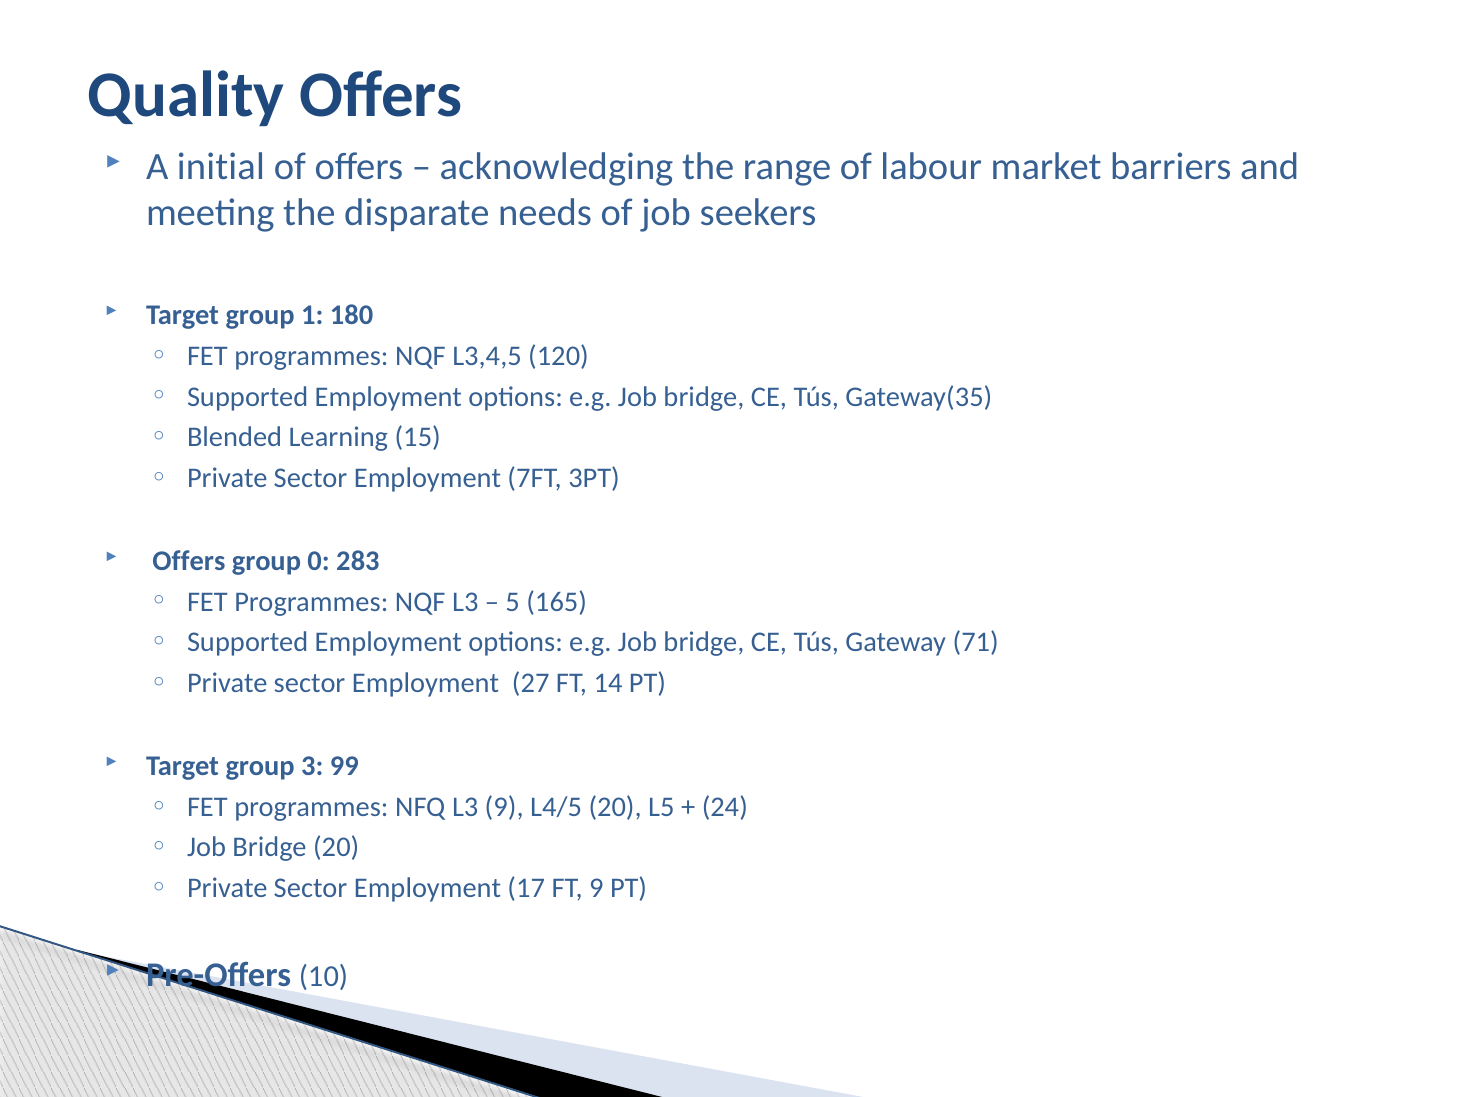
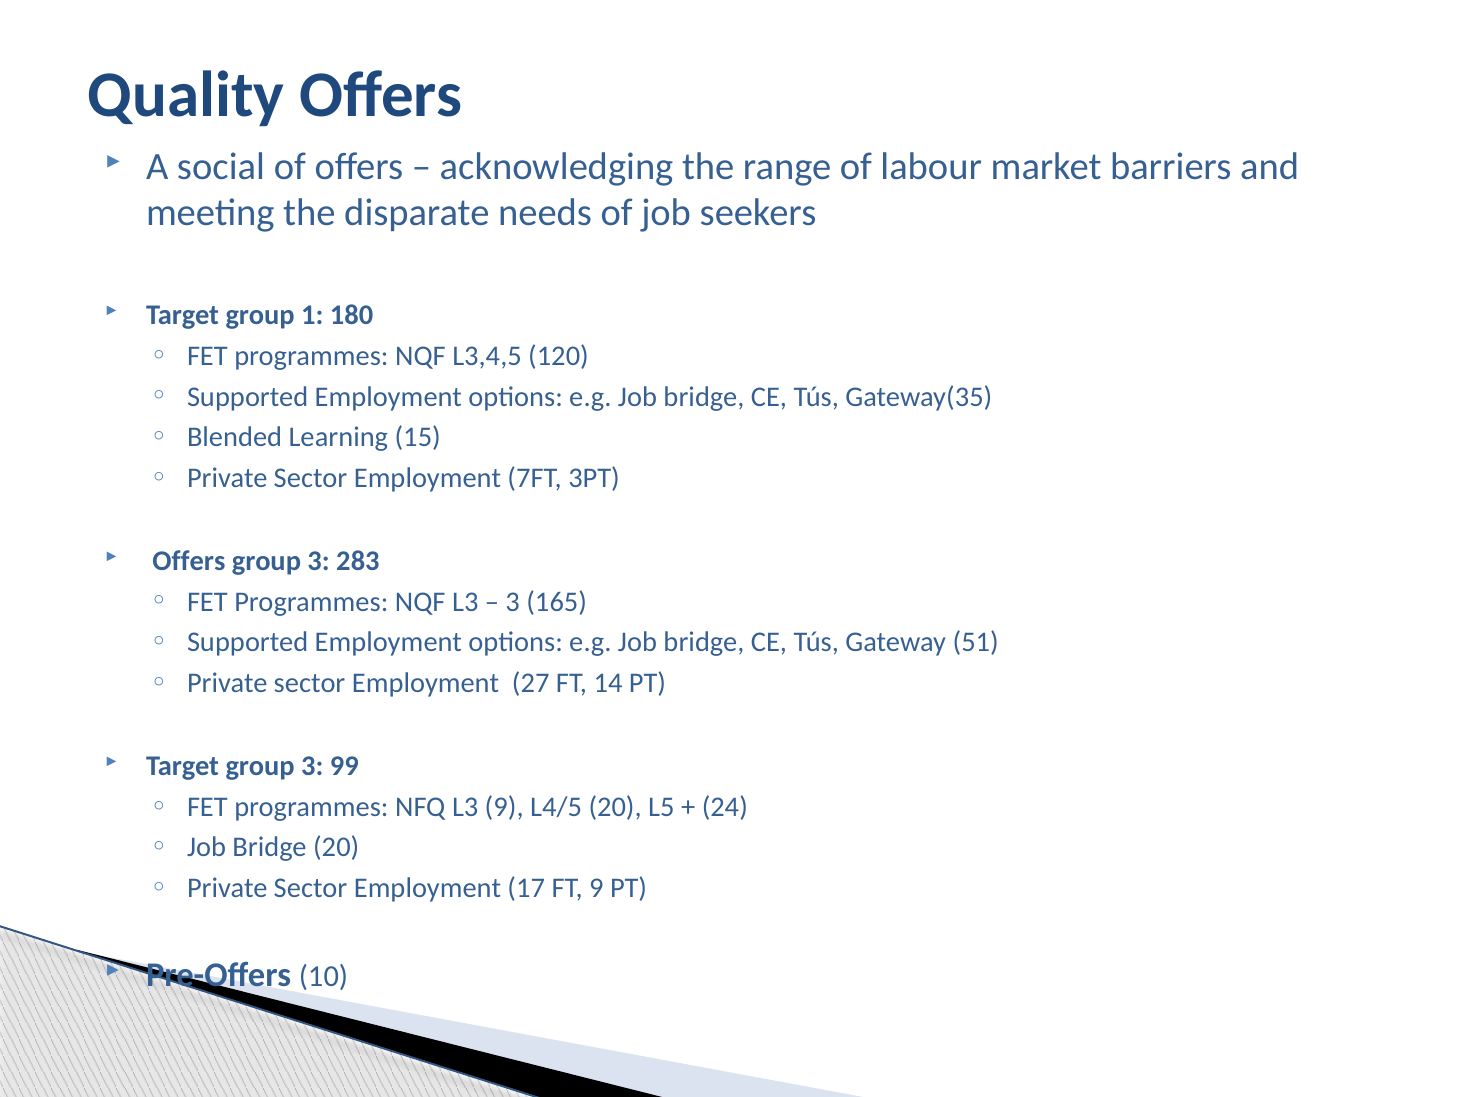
initial: initial -> social
0 at (319, 561): 0 -> 3
5 at (513, 602): 5 -> 3
71: 71 -> 51
